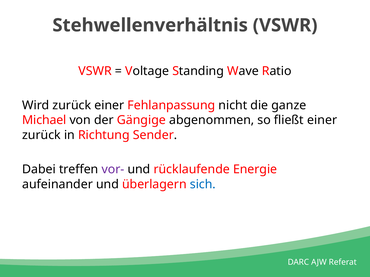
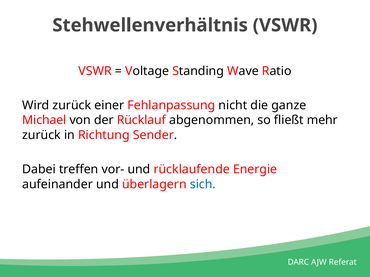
Gängige: Gängige -> Rücklauf
fließt einer: einer -> mehr
vor- colour: purple -> black
